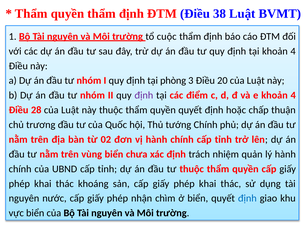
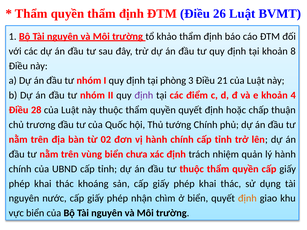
38: 38 -> 26
cuộc: cuộc -> khảo
tại khoản 4: 4 -> 8
20: 20 -> 21
định at (247, 199) colour: blue -> orange
